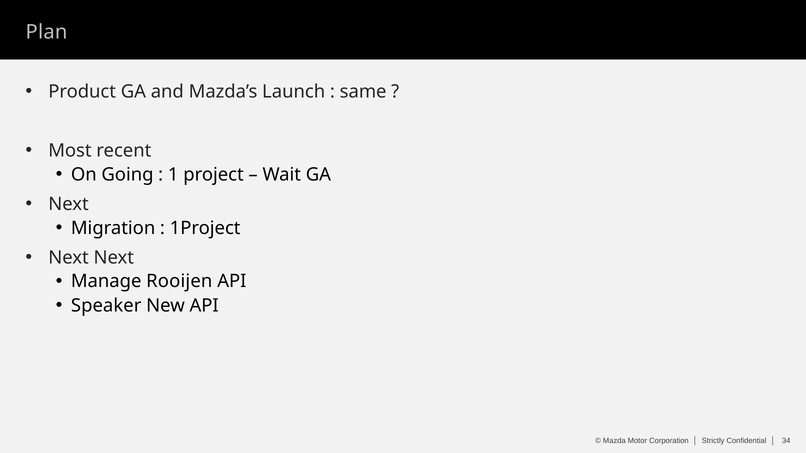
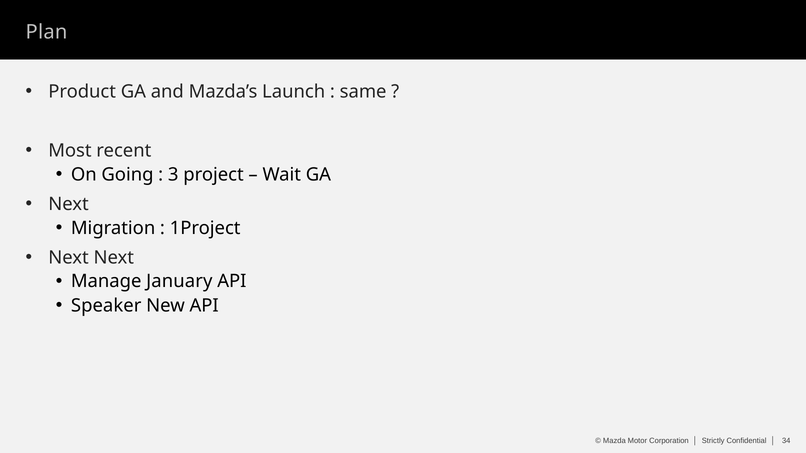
1: 1 -> 3
Rooijen: Rooijen -> January
